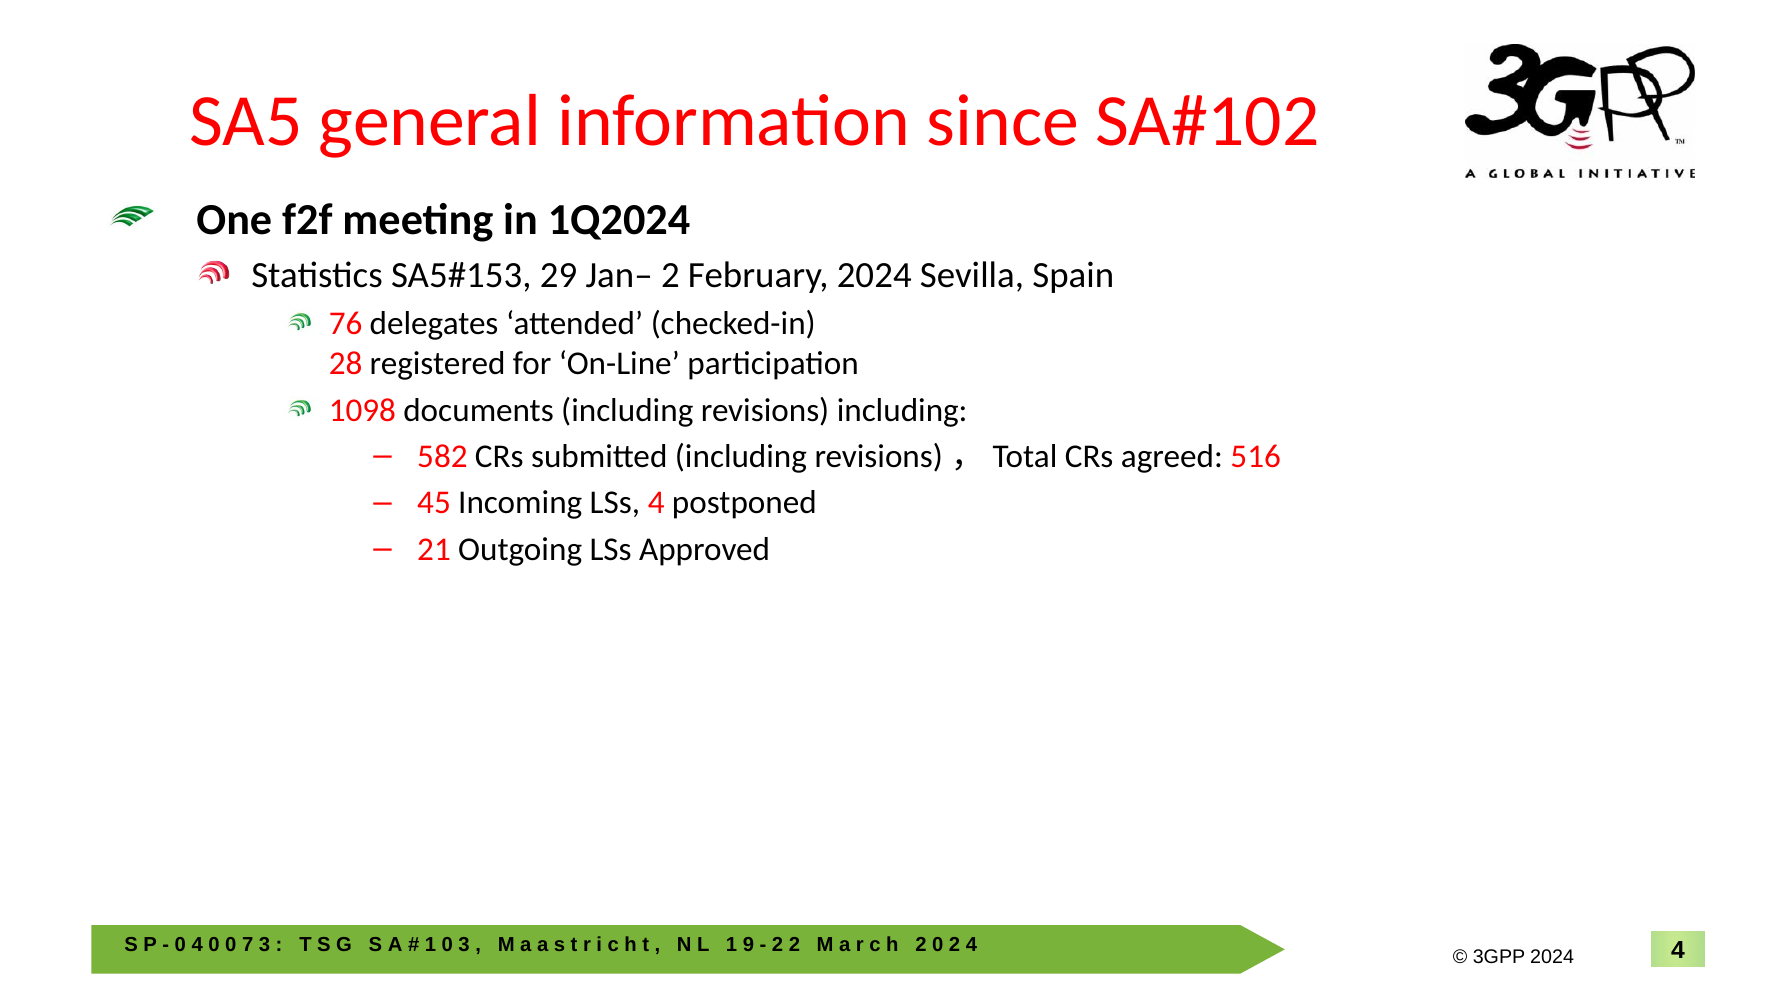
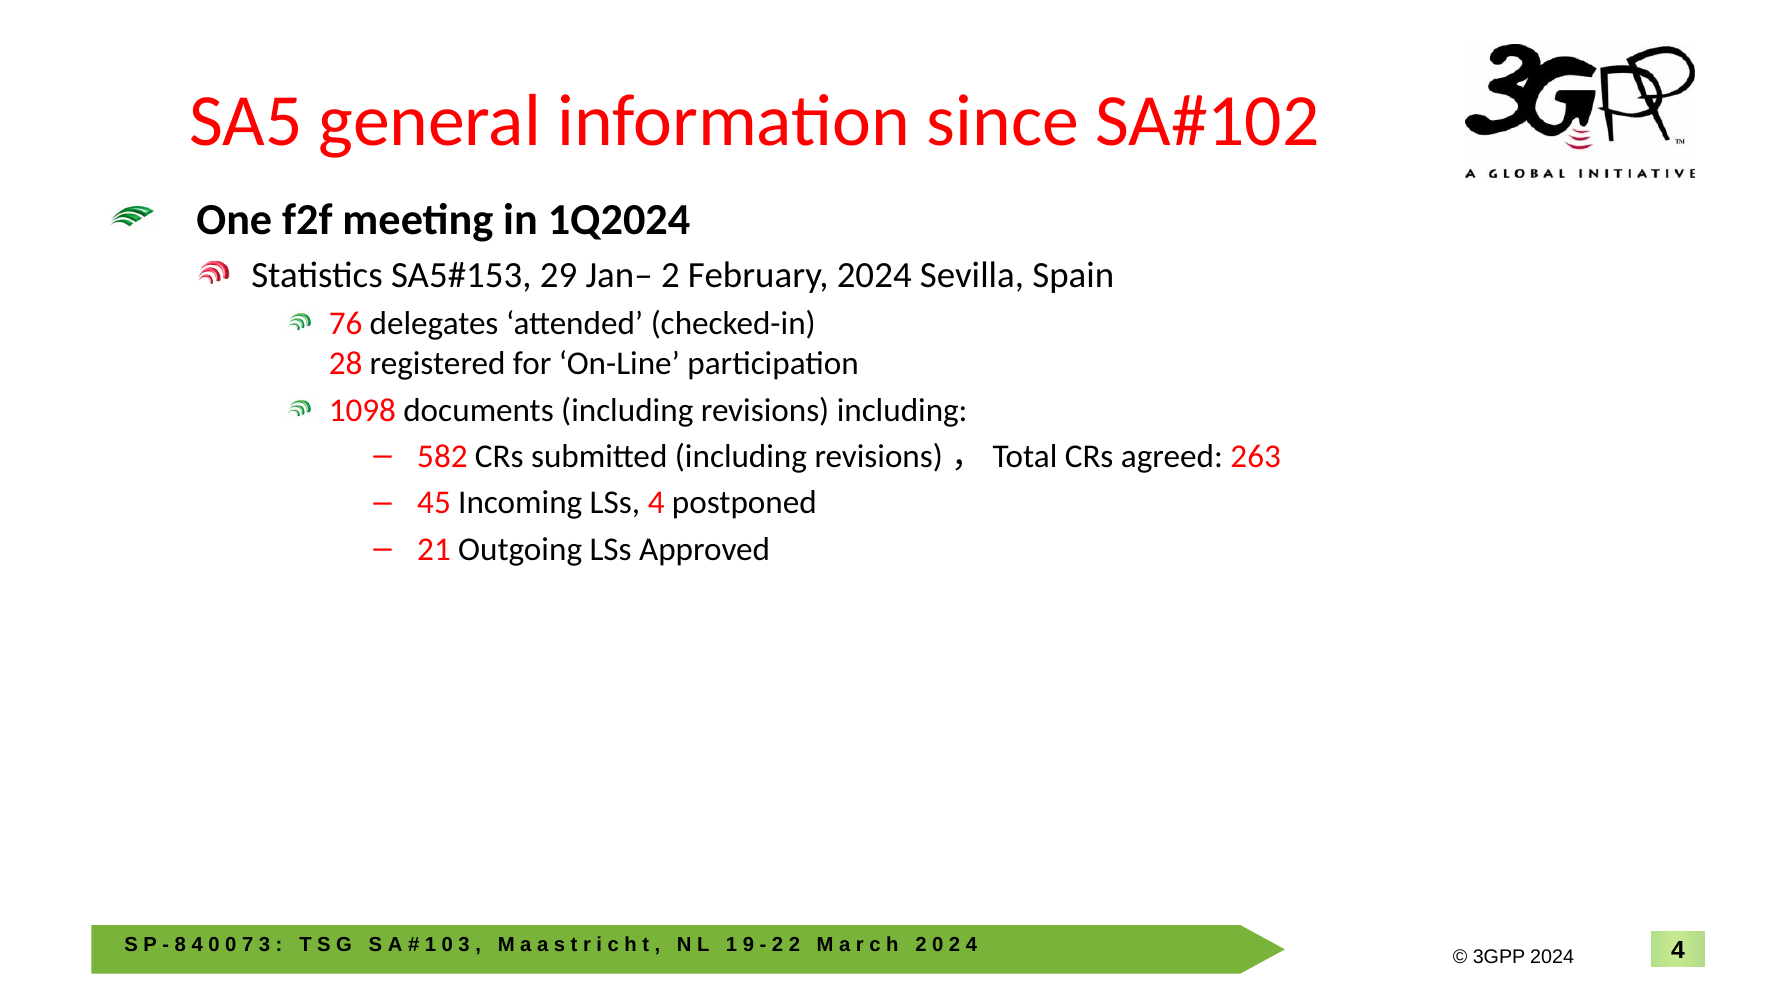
516: 516 -> 263
0 at (180, 945): 0 -> 8
